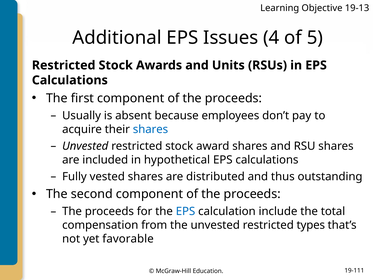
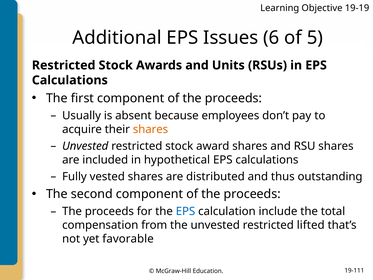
19-13: 19-13 -> 19-19
4: 4 -> 6
shares at (150, 129) colour: blue -> orange
types: types -> lifted
